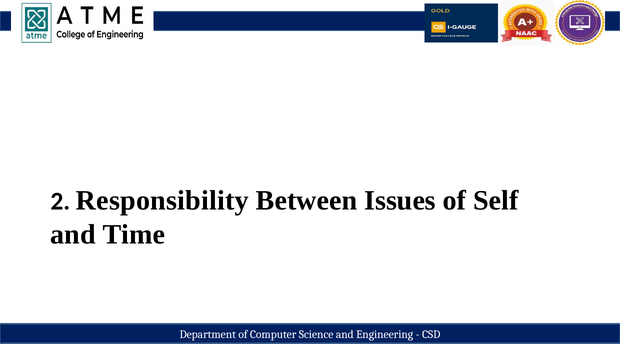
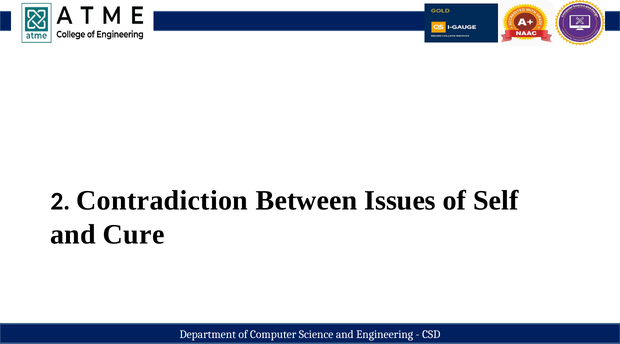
Responsibility: Responsibility -> Contradiction
Time: Time -> Cure
